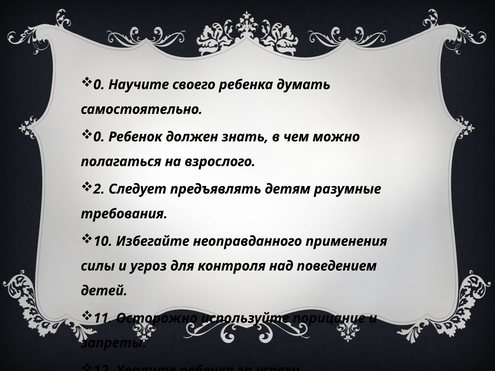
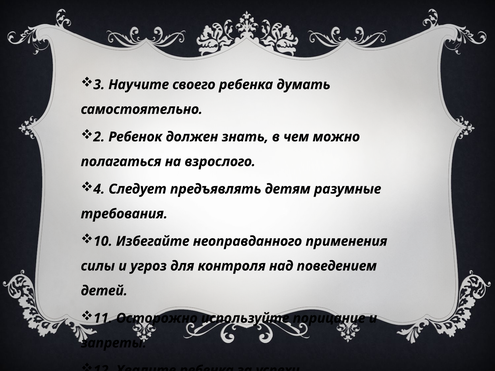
0 at (99, 85): 0 -> 3
0 at (99, 137): 0 -> 2
2: 2 -> 4
